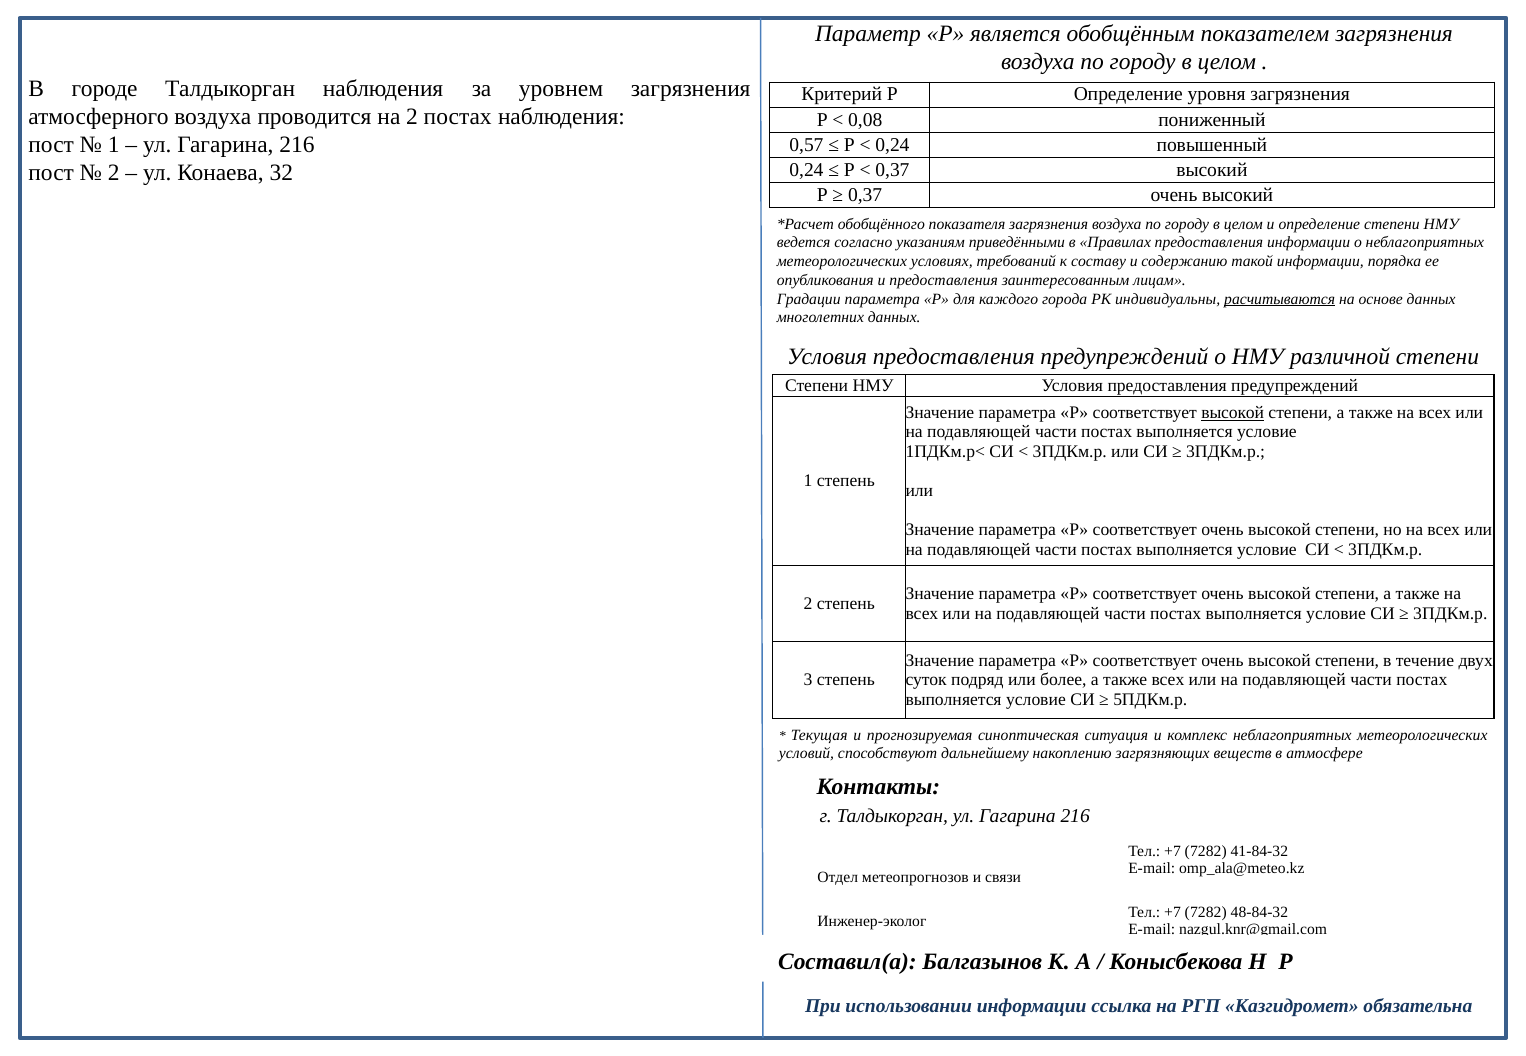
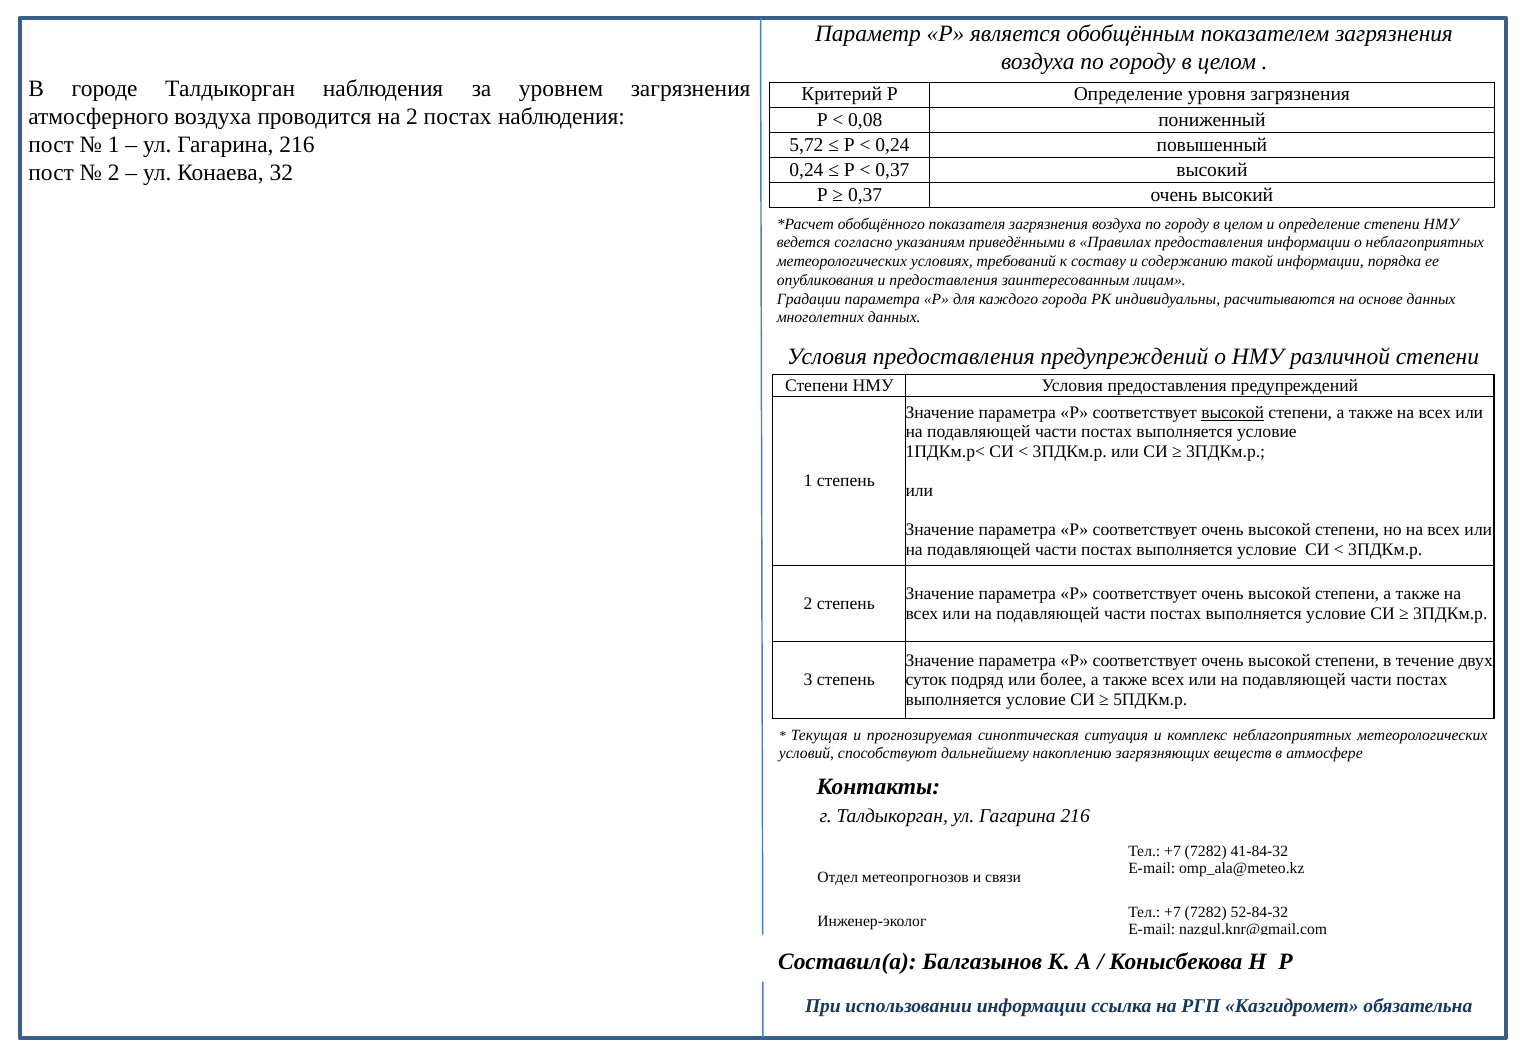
0,57: 0,57 -> 5,72
расчитываются underline: present -> none
48-84-32: 48-84-32 -> 52-84-32
